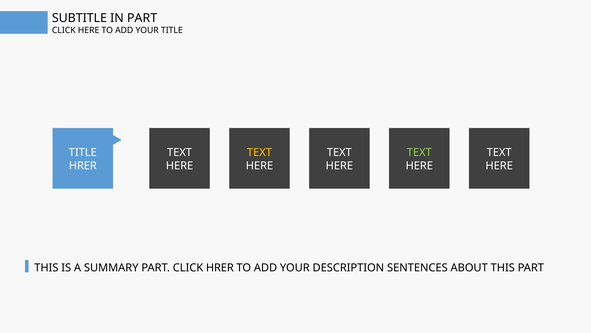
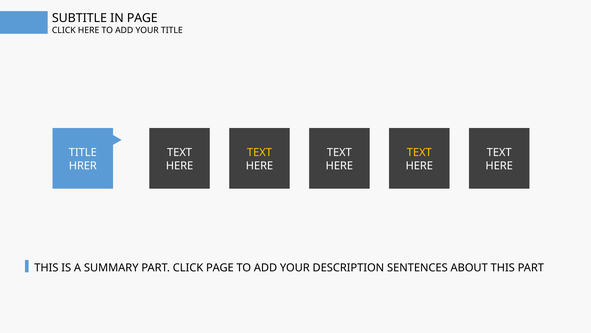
IN PART: PART -> PAGE
TEXT at (419, 152) colour: light green -> yellow
CLICK HRER: HRER -> PAGE
